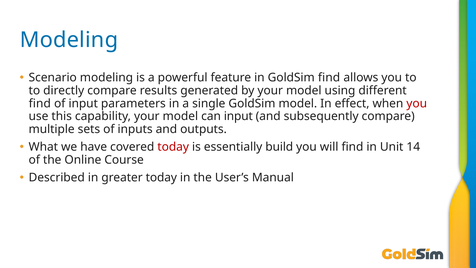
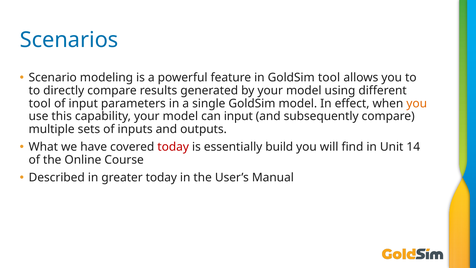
Modeling at (69, 40): Modeling -> Scenarios
GoldSim find: find -> tool
find at (40, 103): find -> tool
you at (417, 103) colour: red -> orange
